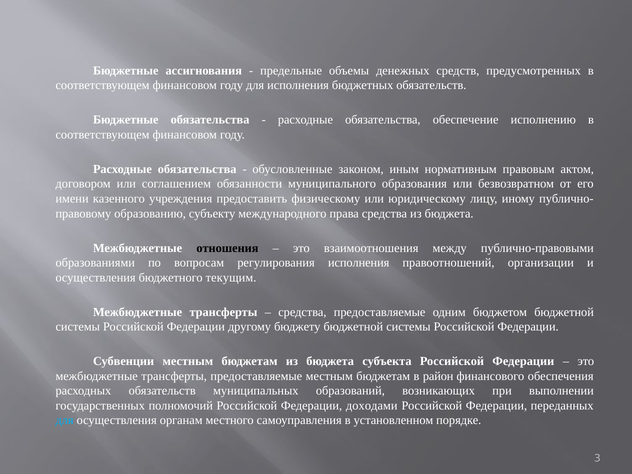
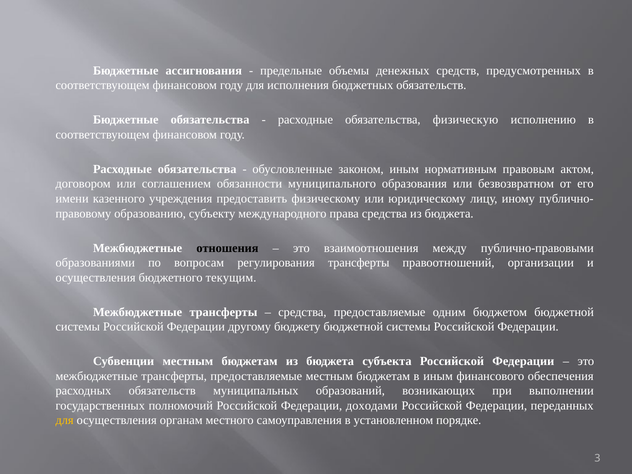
обеспечение: обеспечение -> физическую
регулирования исполнения: исполнения -> трансферты
в район: район -> иным
для at (65, 420) colour: light blue -> yellow
